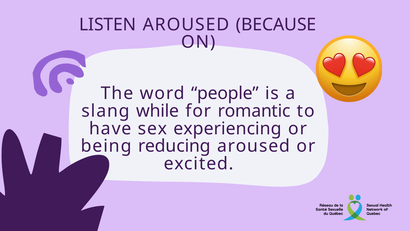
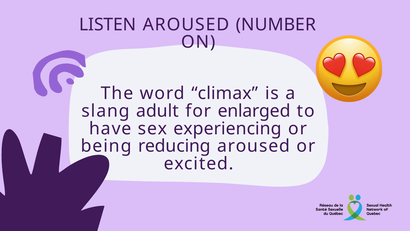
BECAUSE: BECAUSE -> NUMBER
people: people -> climax
while: while -> adult
romantic: romantic -> enlarged
